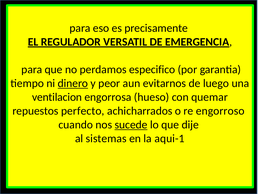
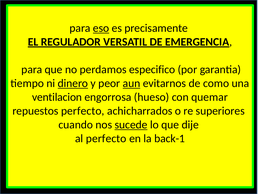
eso underline: none -> present
aun underline: none -> present
luego: luego -> como
engorroso: engorroso -> superiores
al sistemas: sistemas -> perfecto
aqui-1: aqui-1 -> back-1
